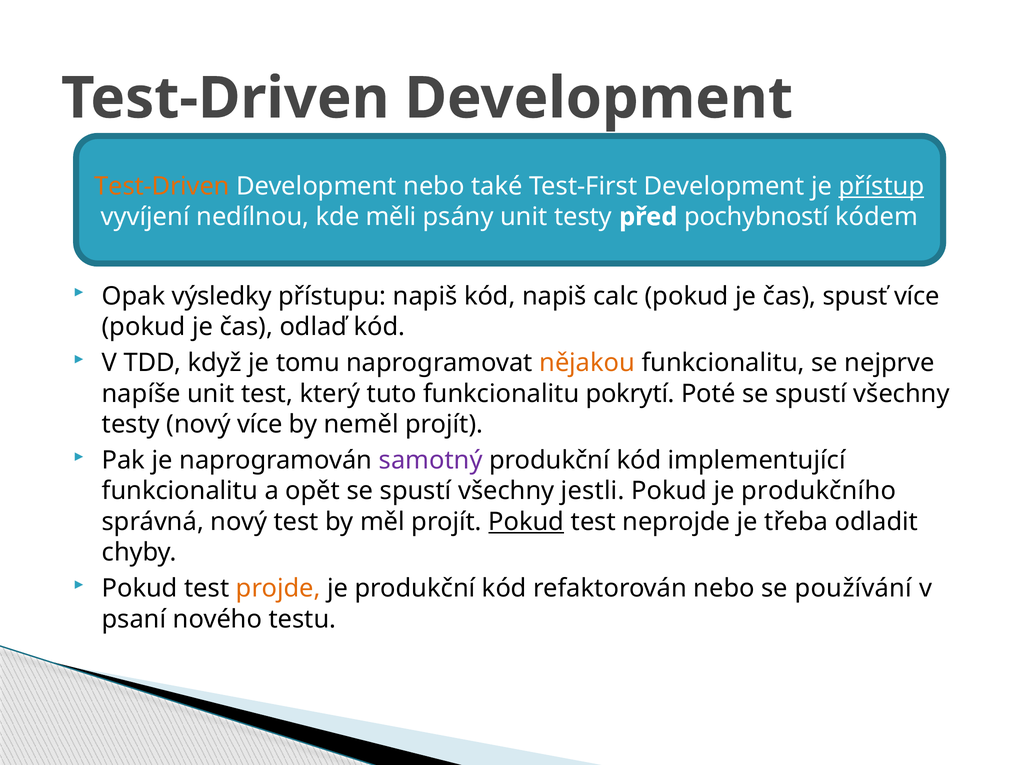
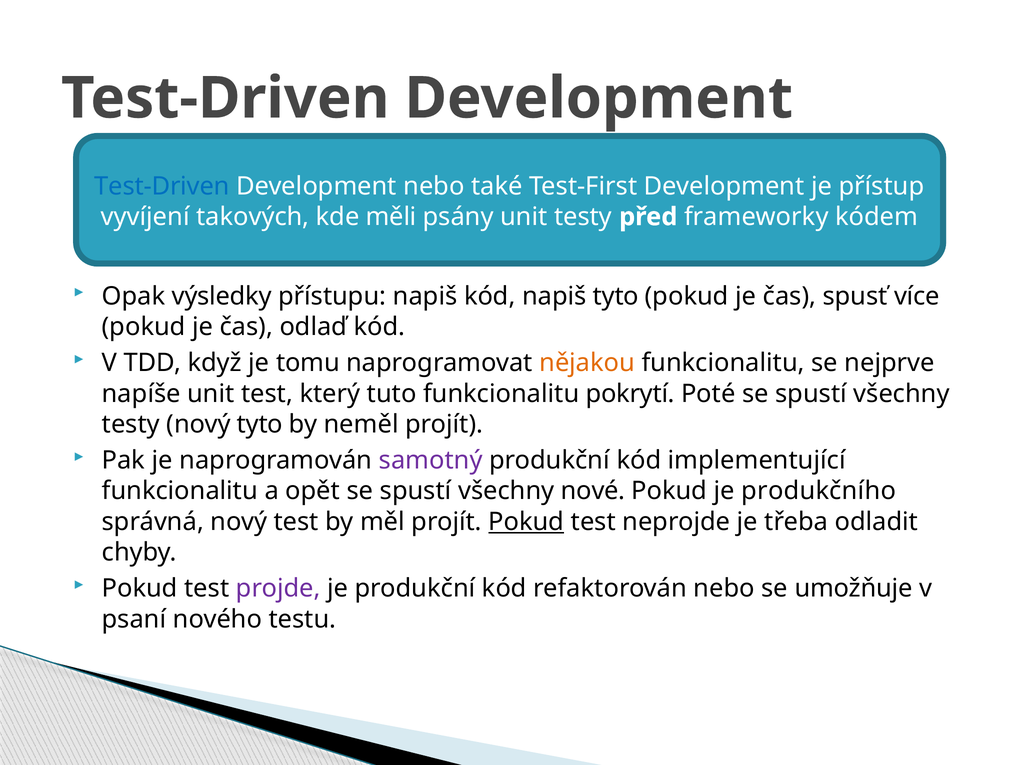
Test-Driven at (162, 186) colour: orange -> blue
přístup underline: present -> none
nedílnou: nedílnou -> takových
pochybností: pochybností -> frameworky
napiš calc: calc -> tyto
nový více: více -> tyto
jestli: jestli -> nové
projde colour: orange -> purple
používání: používání -> umožňuje
